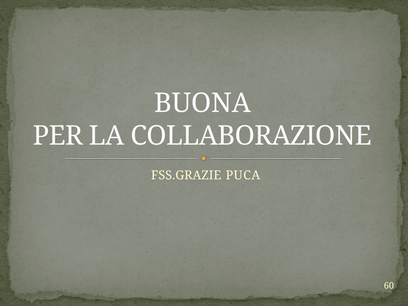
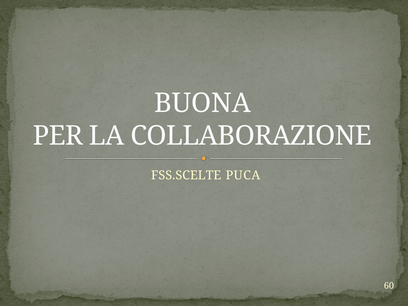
FSS.GRAZIE: FSS.GRAZIE -> FSS.SCELTE
